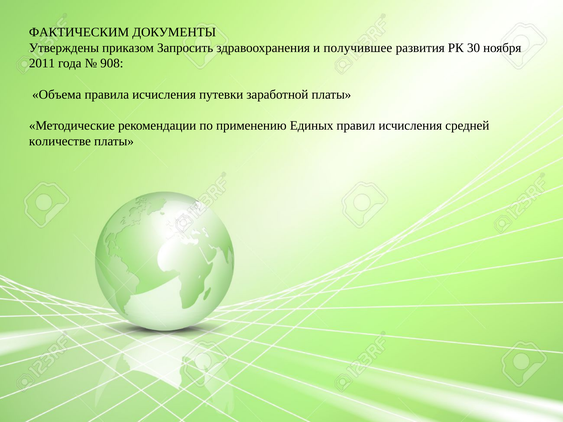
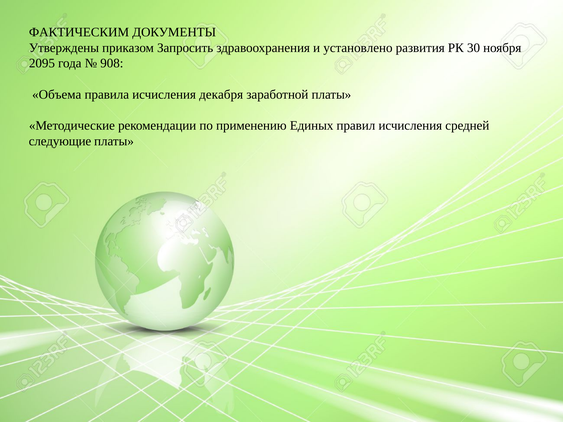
получившее: получившее -> установлено
2011: 2011 -> 2095
путевки: путевки -> декабря
количестве: количестве -> следующие
